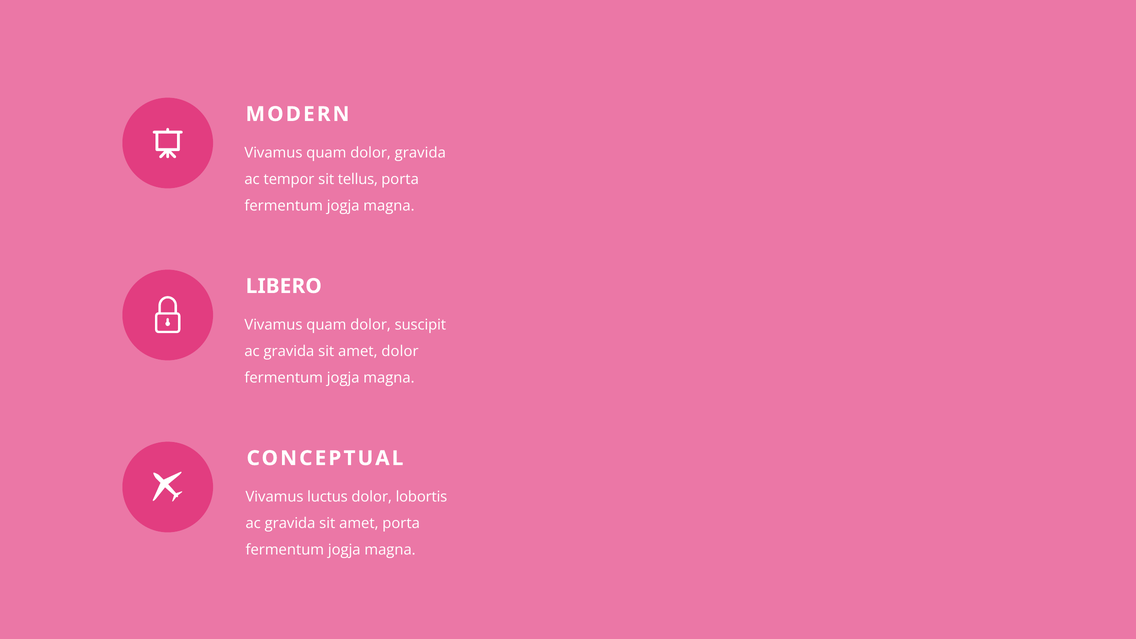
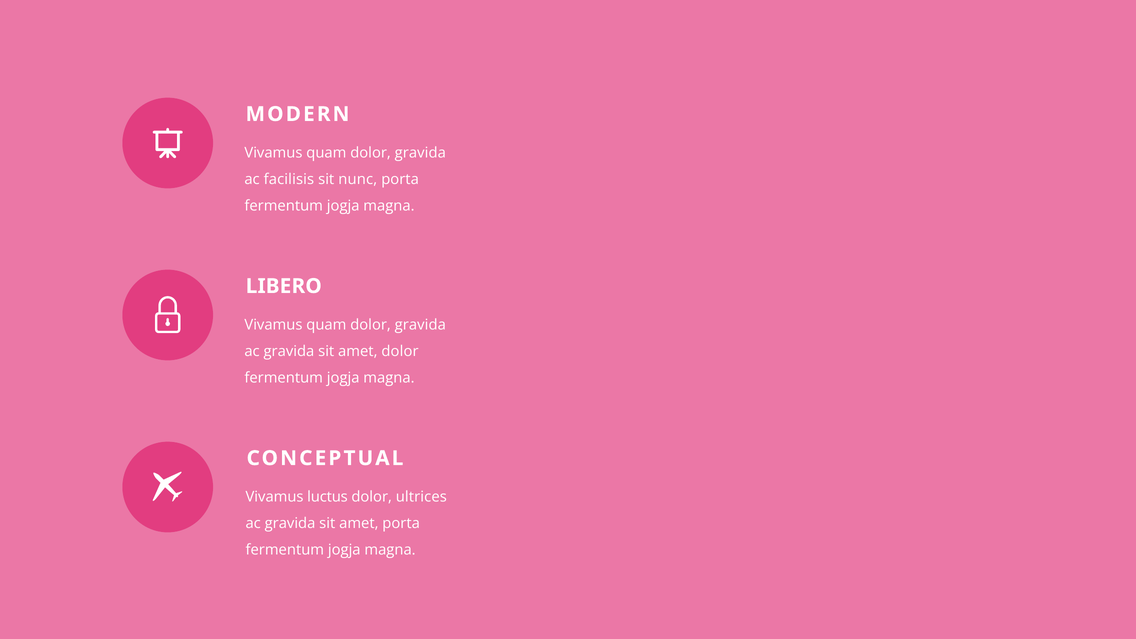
tempor: tempor -> facilisis
tellus: tellus -> nunc
suscipit at (420, 325): suscipit -> gravida
lobortis: lobortis -> ultrices
